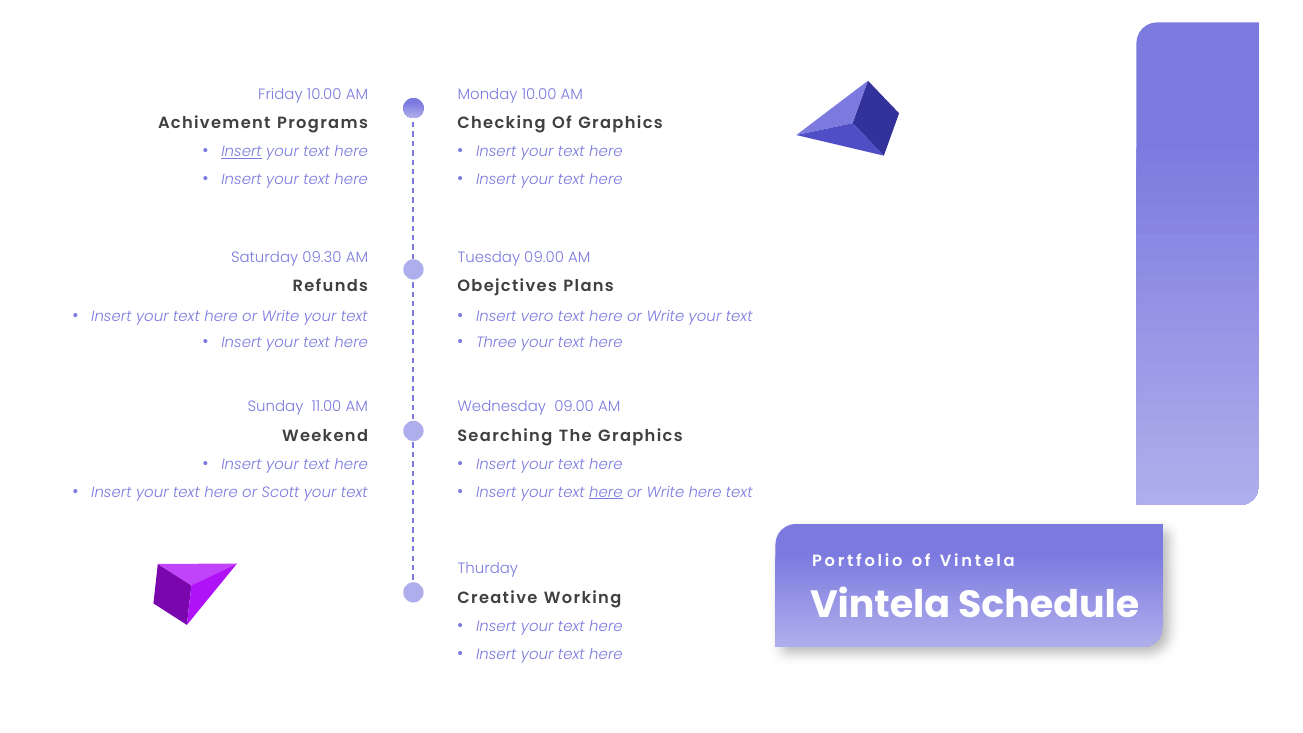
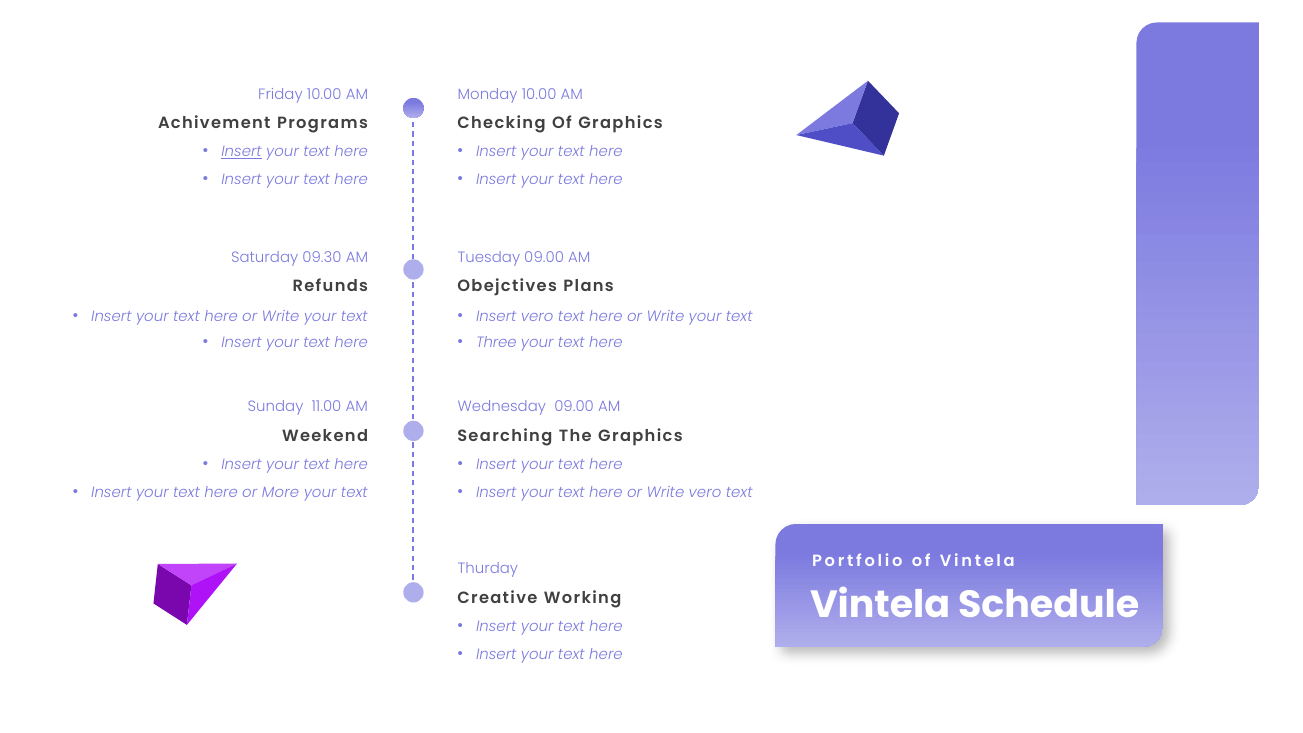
Scott: Scott -> More
here at (606, 492) underline: present -> none
Write here: here -> vero
